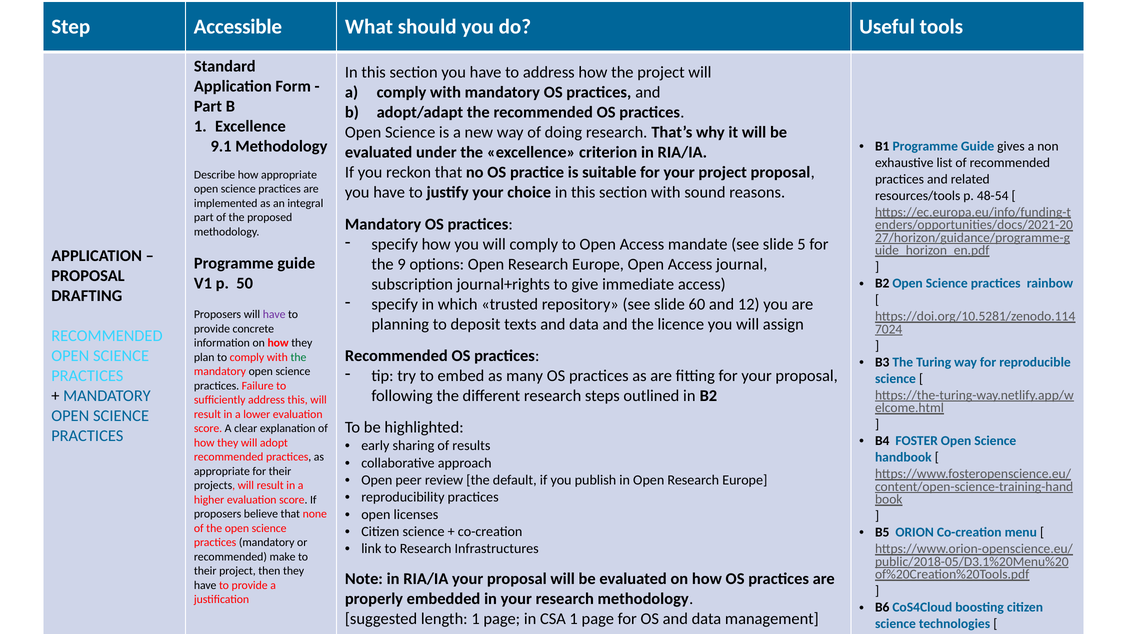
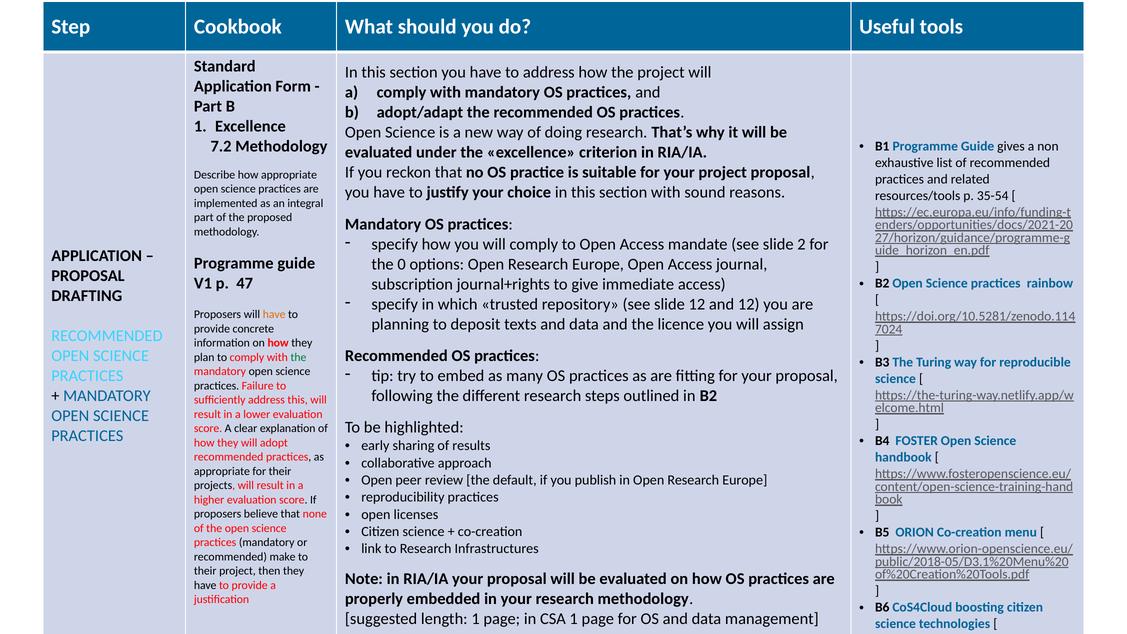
Accessible: Accessible -> Cookbook
9.1: 9.1 -> 7.2
48-54: 48-54 -> 35-54
slide 5: 5 -> 2
9: 9 -> 0
50: 50 -> 47
slide 60: 60 -> 12
have at (274, 315) colour: purple -> orange
